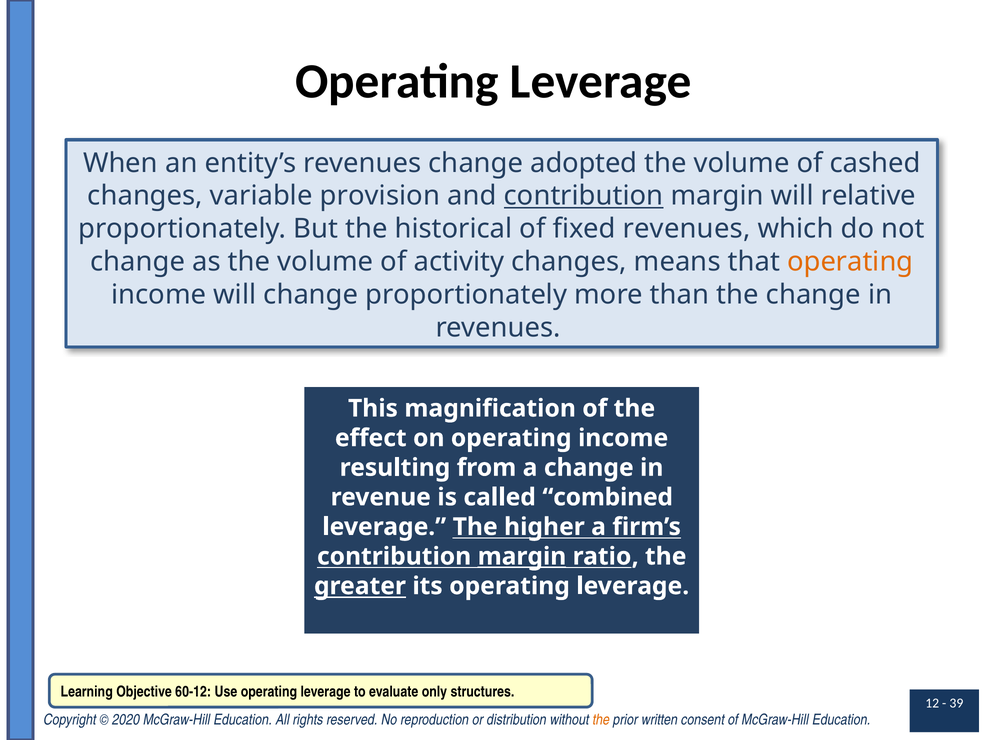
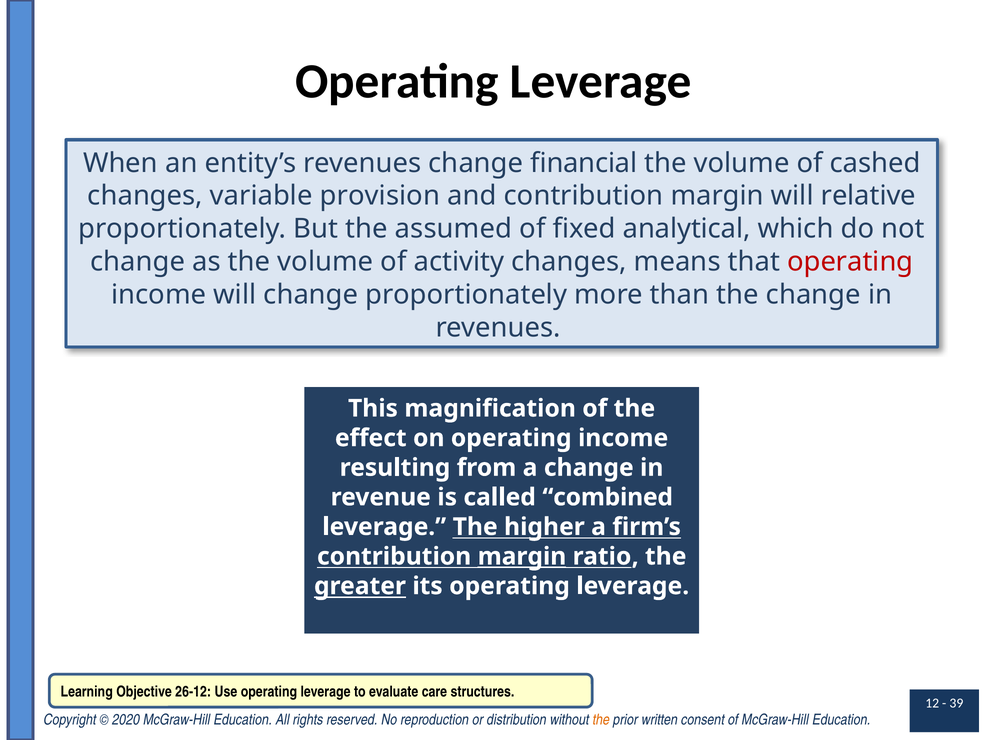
adopted: adopted -> financial
contribution at (584, 196) underline: present -> none
historical: historical -> assumed
fixed revenues: revenues -> analytical
operating at (850, 262) colour: orange -> red
60-12: 60-12 -> 26-12
only: only -> care
